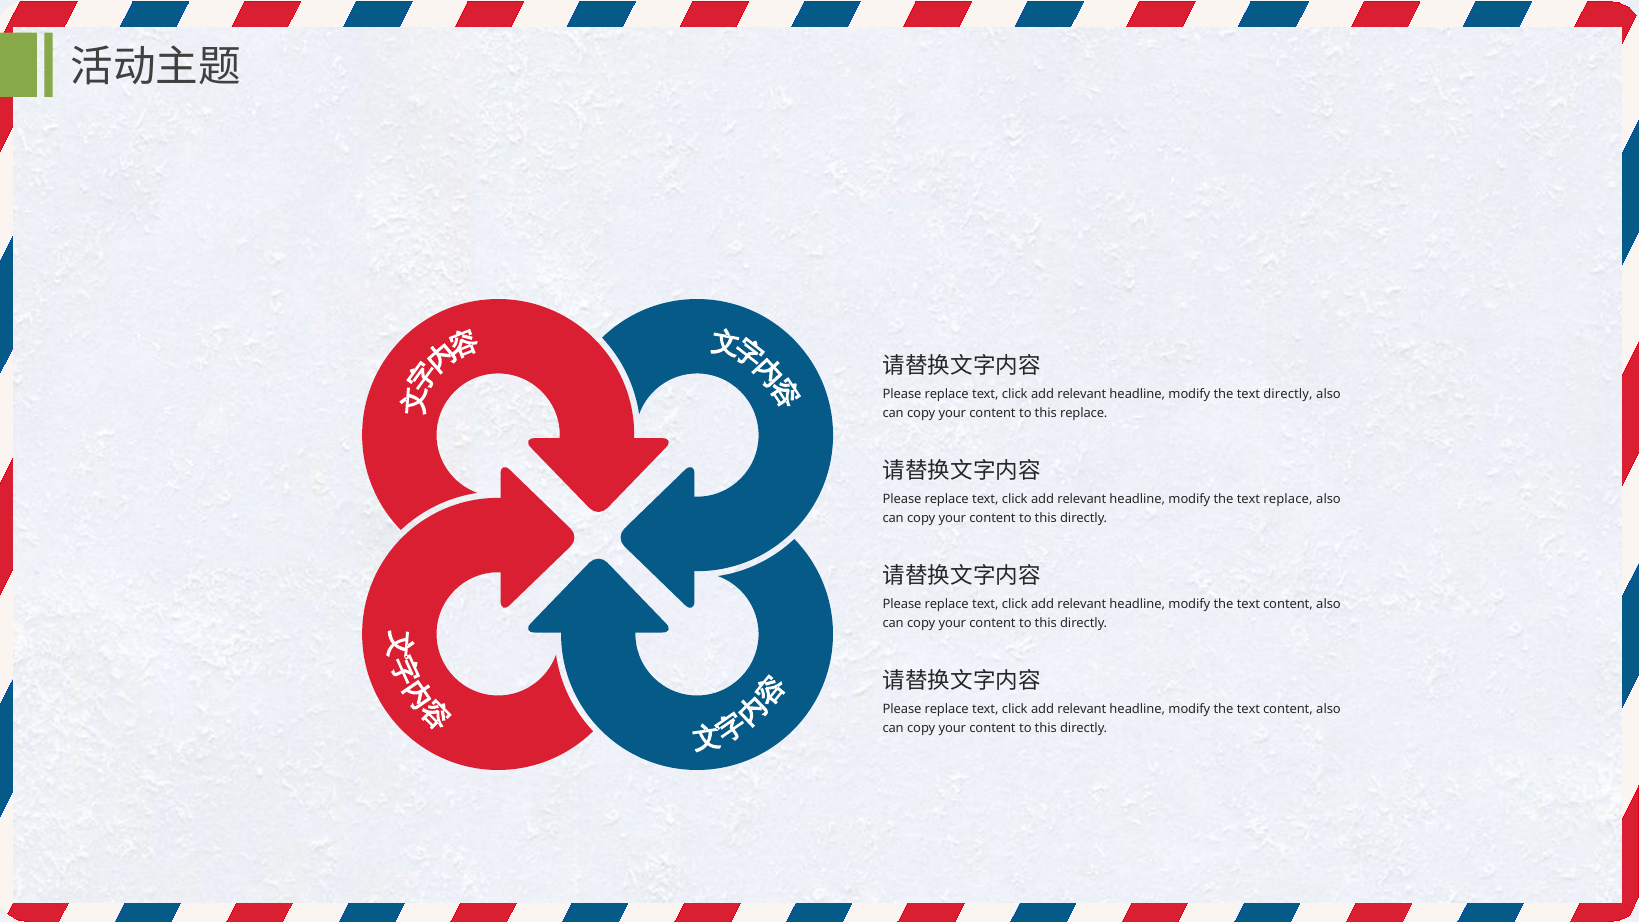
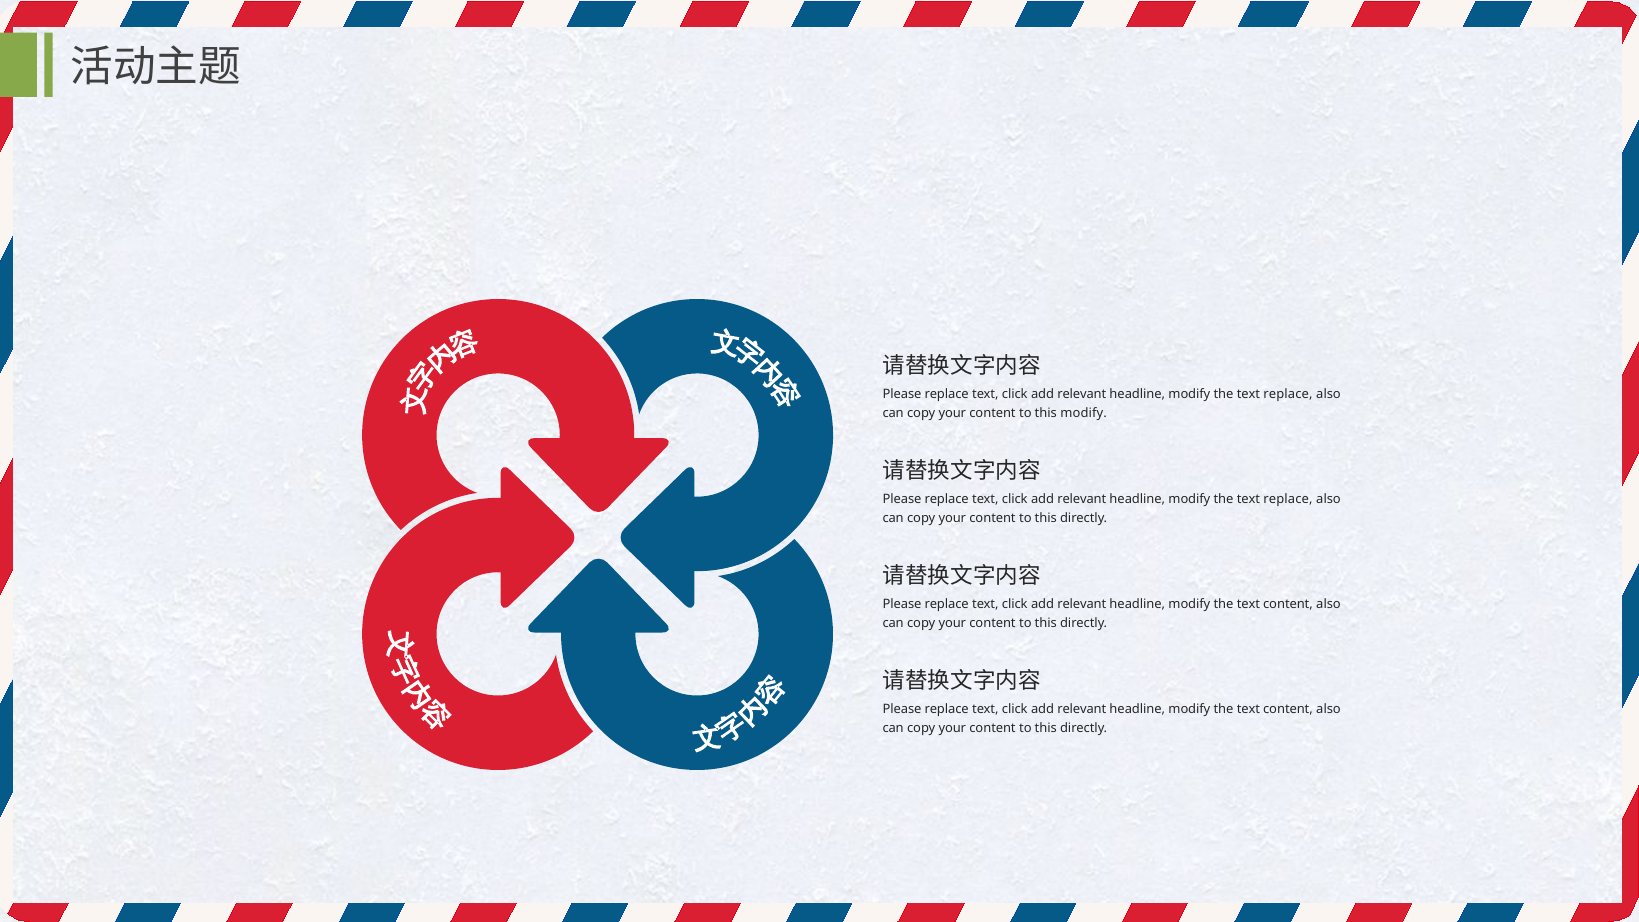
directly at (1288, 395): directly -> replace
this replace: replace -> modify
